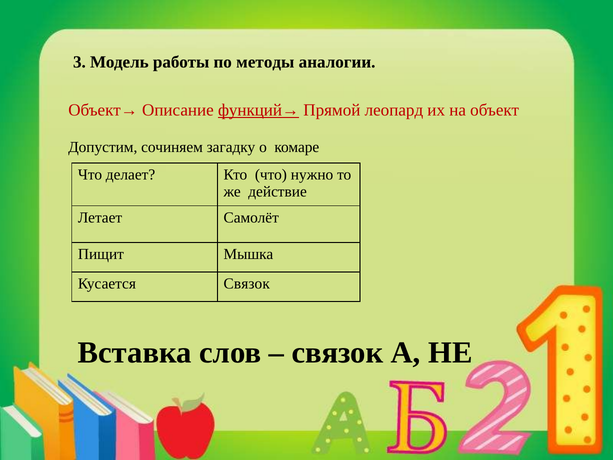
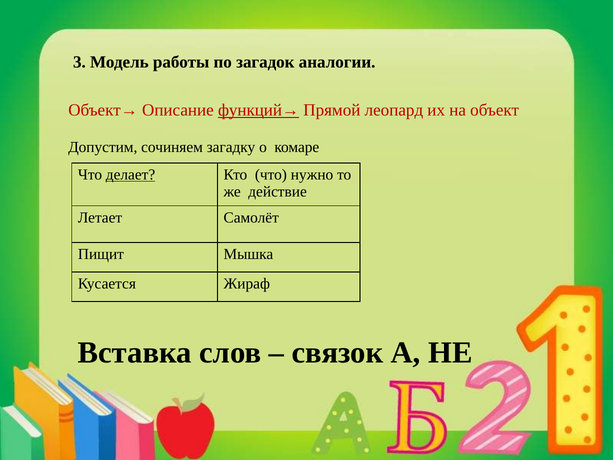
методы: методы -> загадок
делает underline: none -> present
Кусается Связок: Связок -> Жираф
